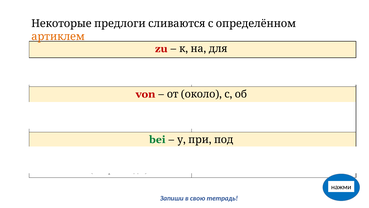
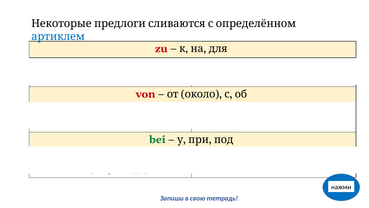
артиклем colour: orange -> blue
